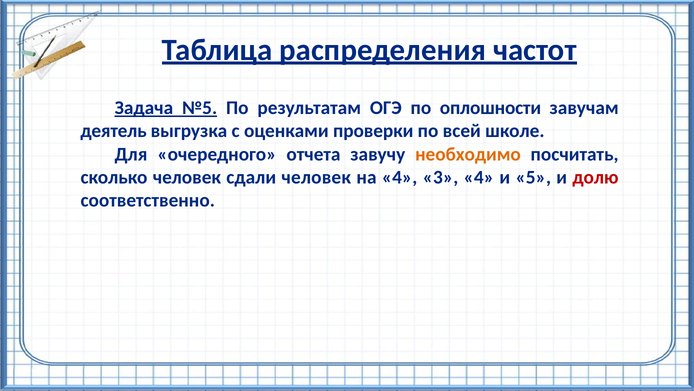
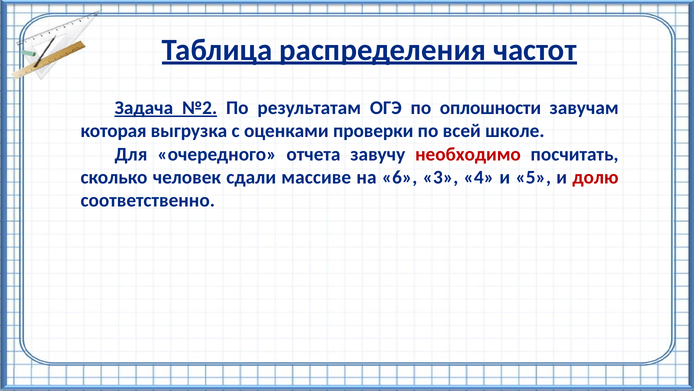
№5: №5 -> №2
деятель: деятель -> которая
необходимо colour: orange -> red
сдали человек: человек -> массиве
на 4: 4 -> 6
